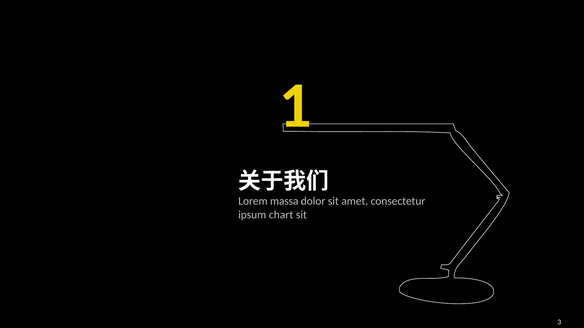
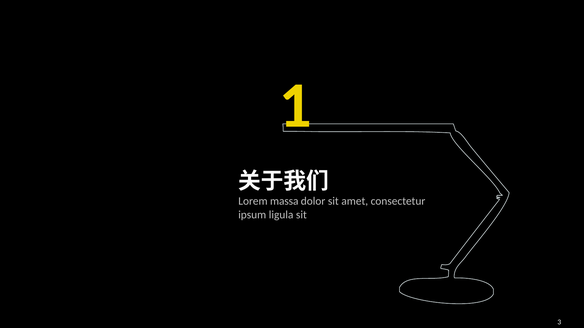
chart: chart -> ligula
